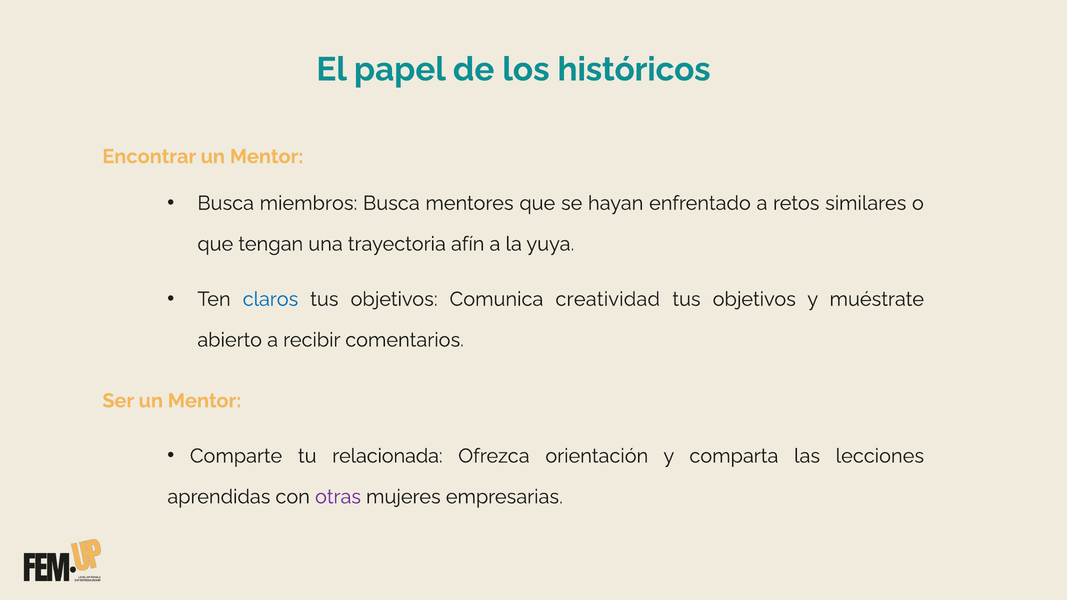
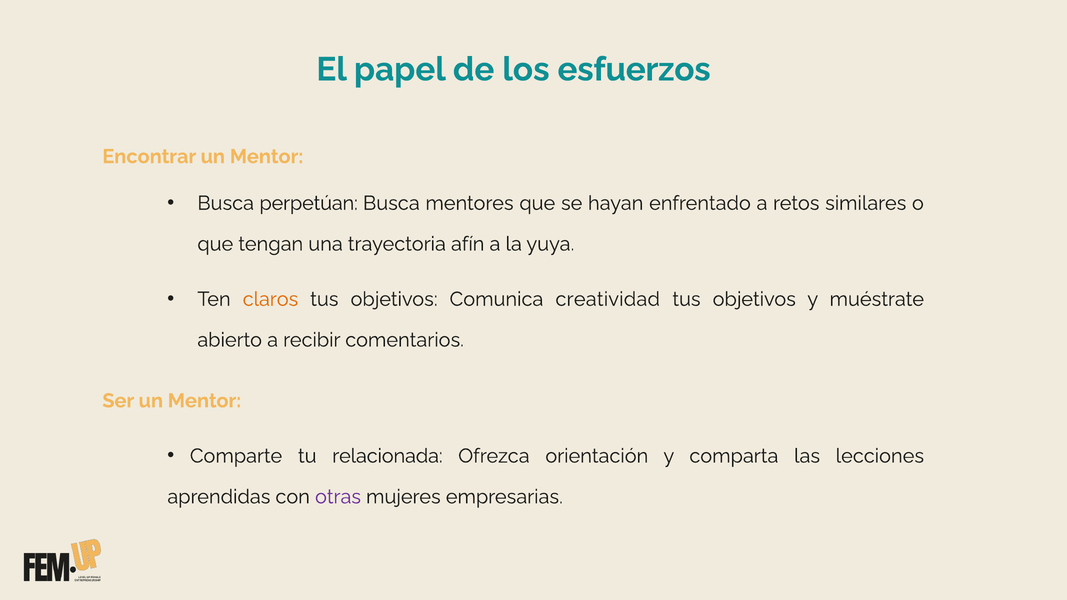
históricos: históricos -> esfuerzos
miembros: miembros -> perpetúan
claros colour: blue -> orange
